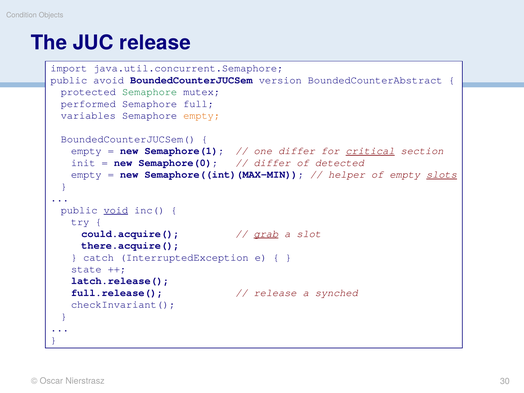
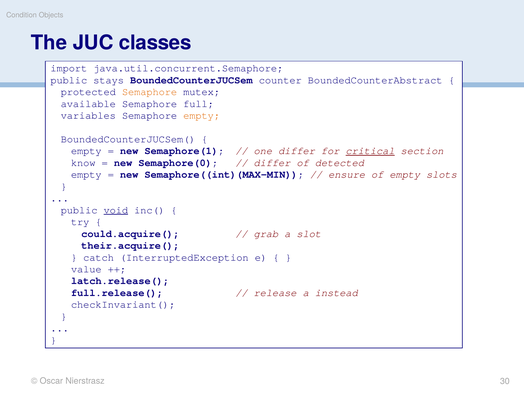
JUC release: release -> classes
avoid: avoid -> stays
version: version -> counter
Semaphore at (150, 92) colour: green -> orange
performed: performed -> available
init: init -> know
helper: helper -> ensure
slots underline: present -> none
grab underline: present -> none
there.acquire(: there.acquire( -> their.acquire(
state: state -> value
synched: synched -> instead
